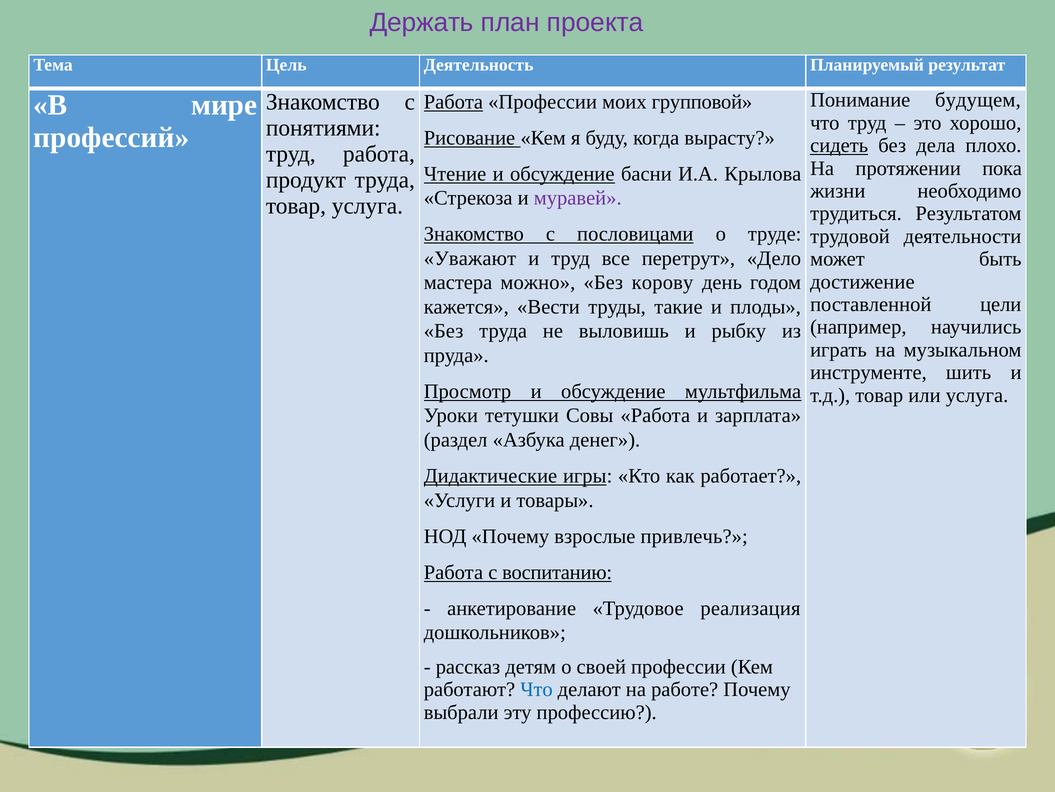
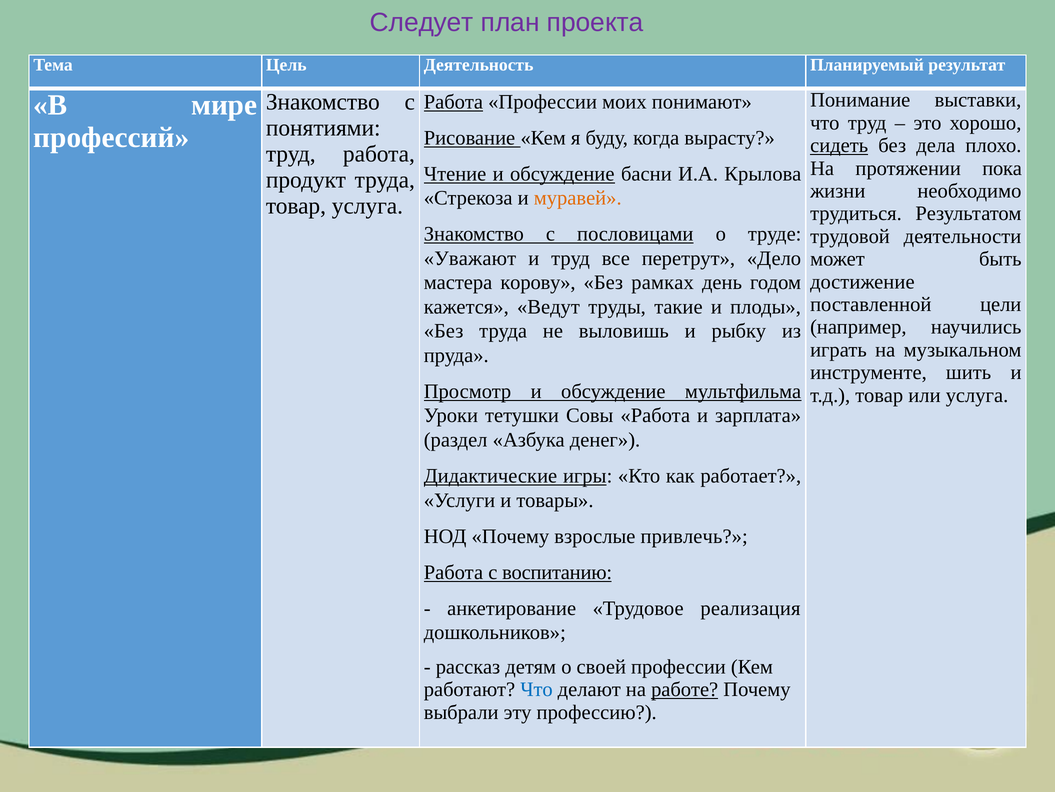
Держать: Держать -> Следует
будущем: будущем -> выставки
групповой: групповой -> понимают
муравей colour: purple -> orange
можно: можно -> корову
корову: корову -> рамках
Вести: Вести -> Ведут
работе underline: none -> present
